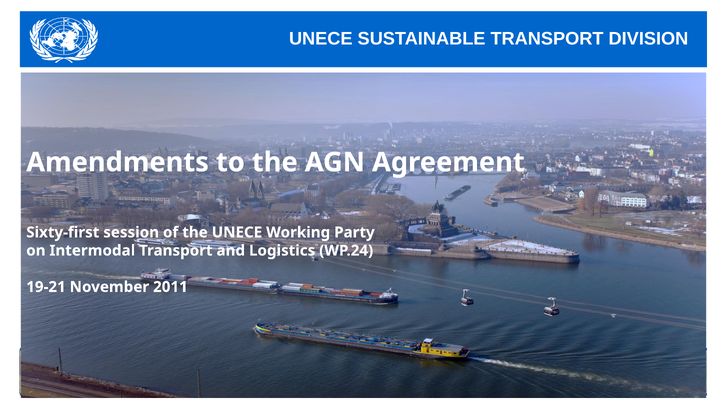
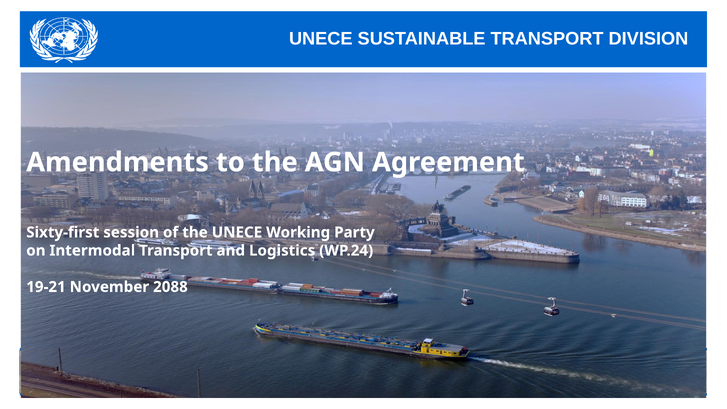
2011: 2011 -> 2088
